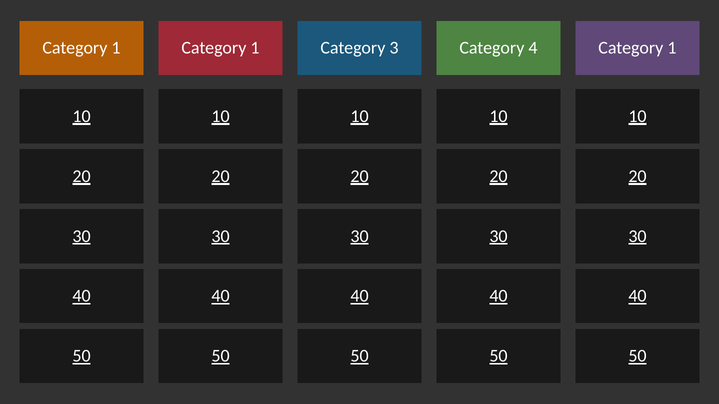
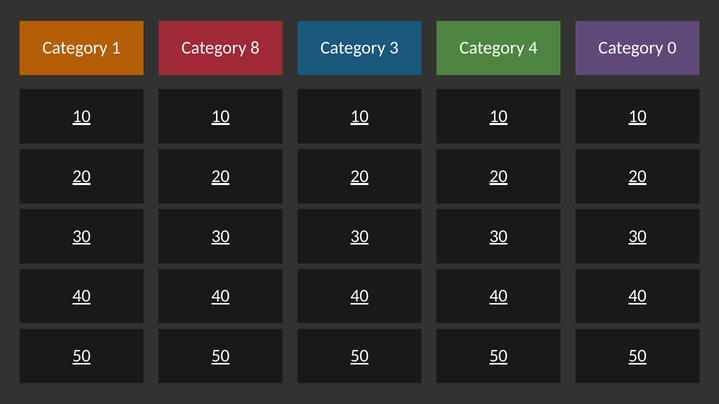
1 at (255, 48): 1 -> 8
1 at (672, 48): 1 -> 0
